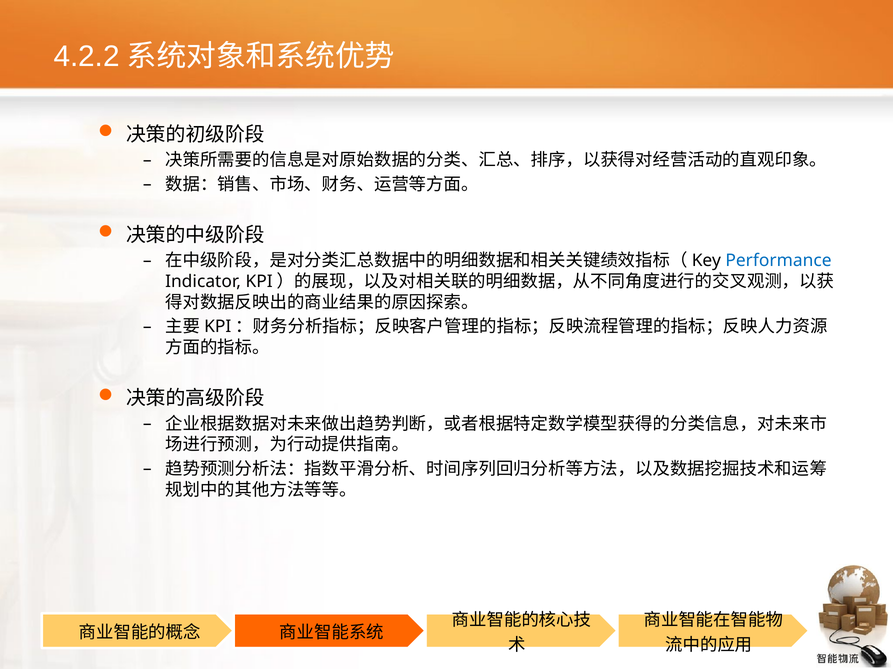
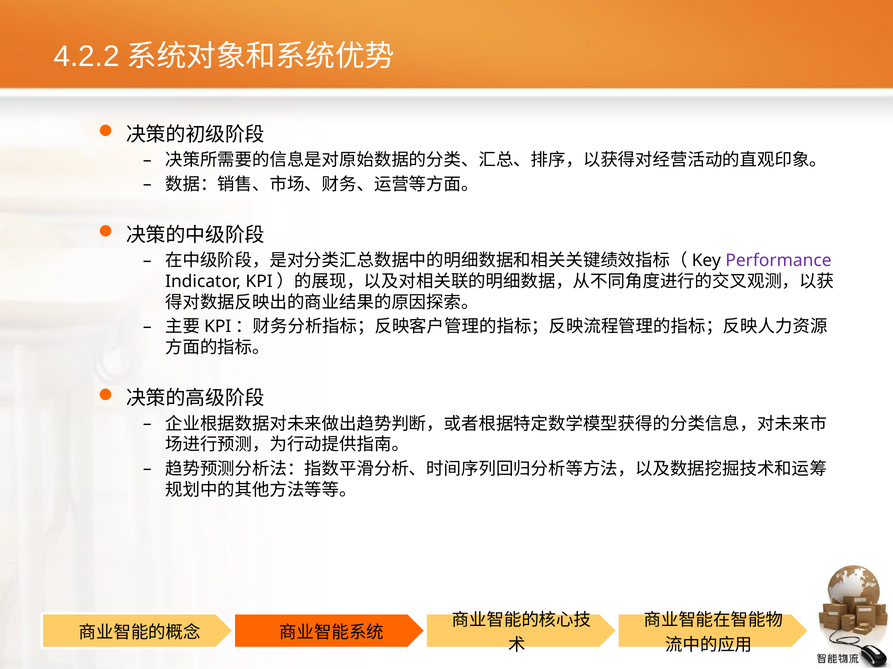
Performance colour: blue -> purple
